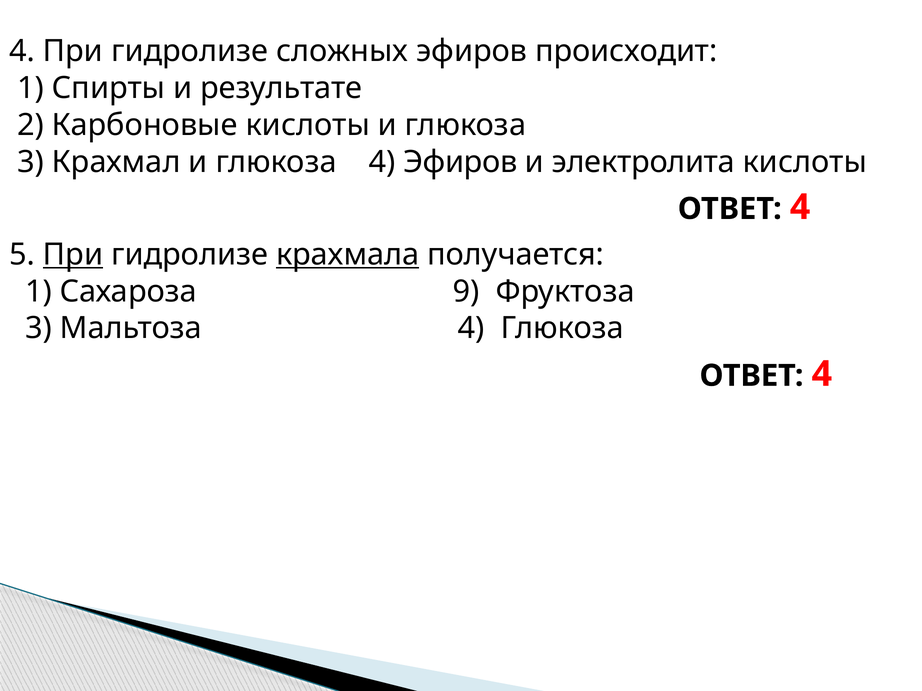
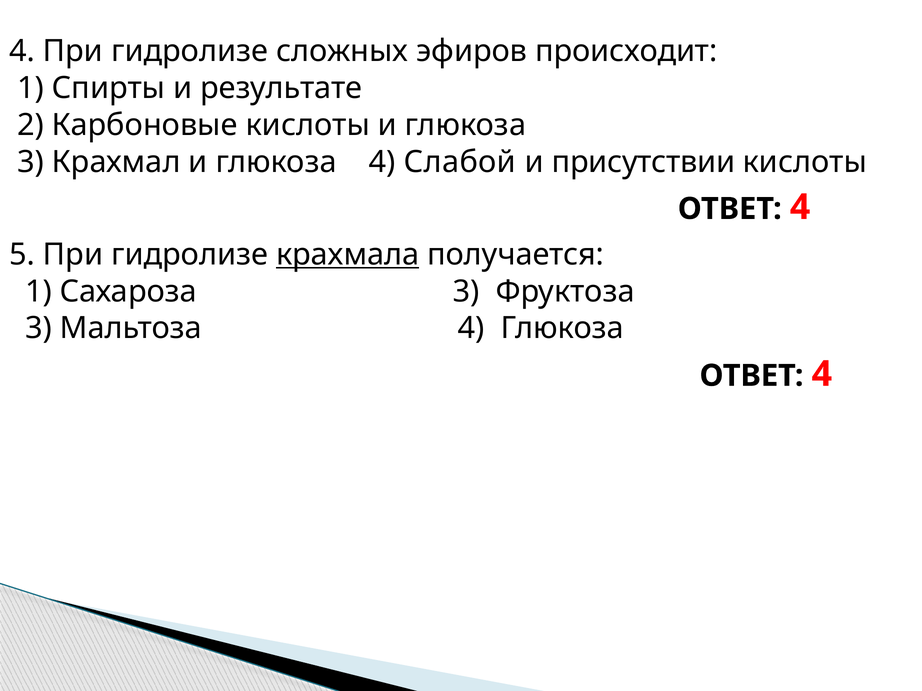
4 Эфиров: Эфиров -> Слабой
электролита: электролита -> присутствии
При at (73, 255) underline: present -> none
Сахароза 9: 9 -> 3
